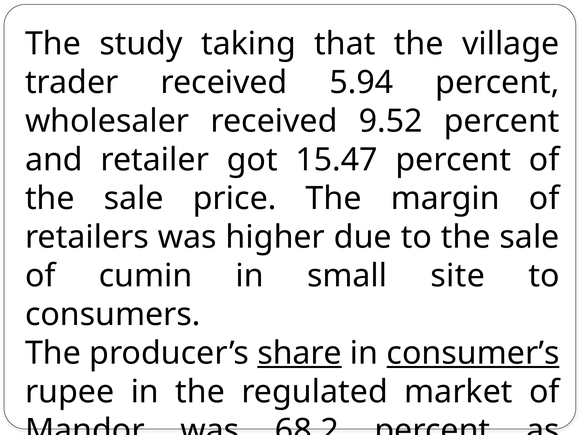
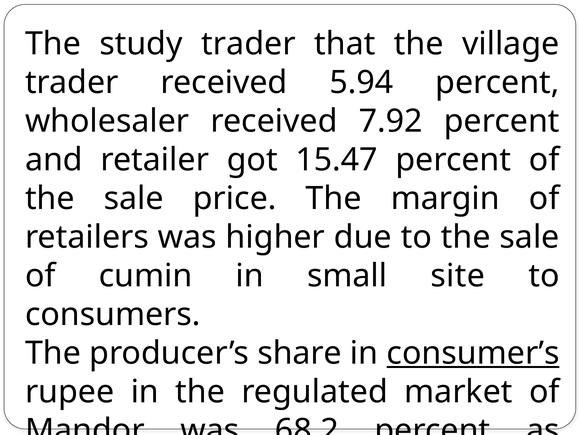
study taking: taking -> trader
9.52: 9.52 -> 7.92
share underline: present -> none
